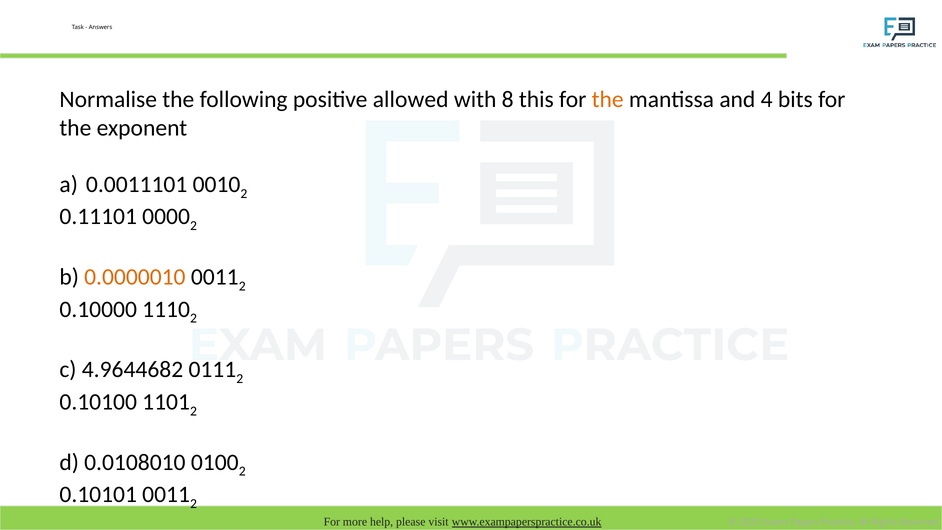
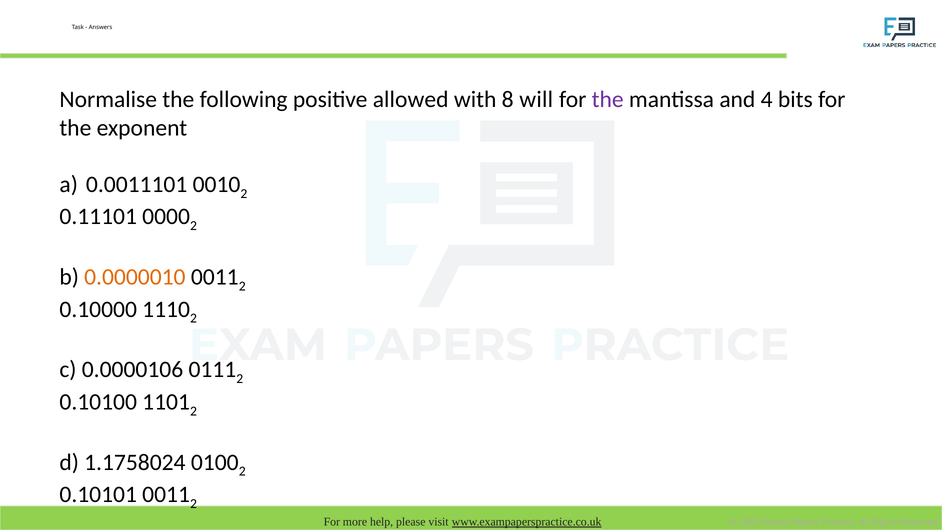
this: this -> will
the at (608, 100) colour: orange -> purple
4.9644682: 4.9644682 -> 0.0000106
0.0108010: 0.0108010 -> 1.1758024
